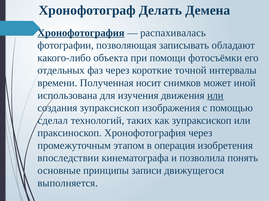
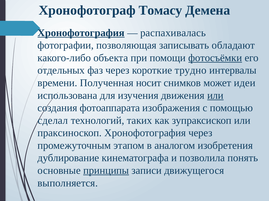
Делать: Делать -> Томасу
фотосъёмки underline: none -> present
точной: точной -> трудно
иной: иной -> идеи
создания зупраксископ: зупраксископ -> фотоаппарата
операция: операция -> аналогом
впоследствии: впоследствии -> дублирование
принципы underline: none -> present
